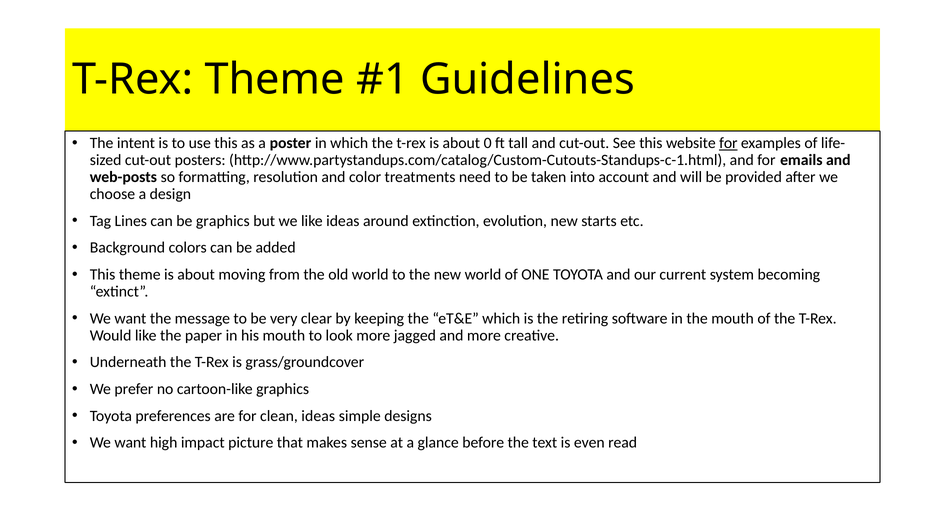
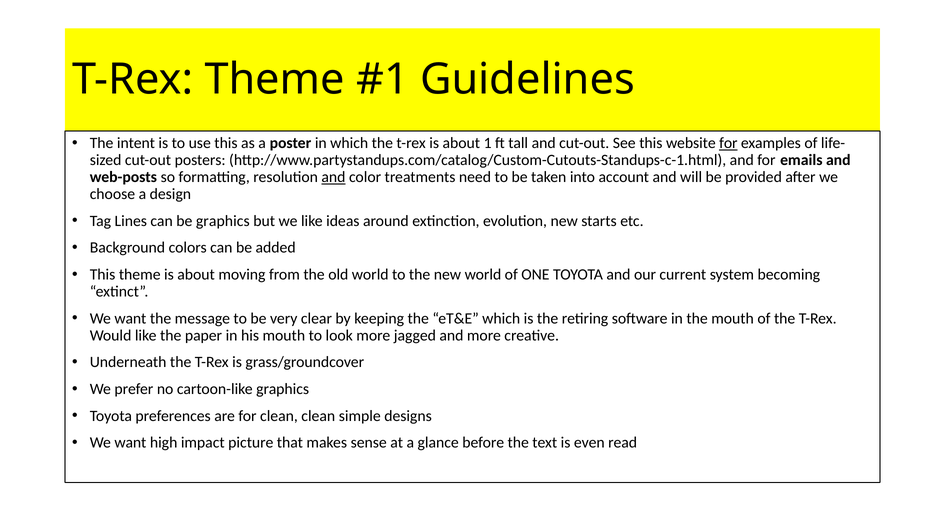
0: 0 -> 1
and at (333, 177) underline: none -> present
clean ideas: ideas -> clean
